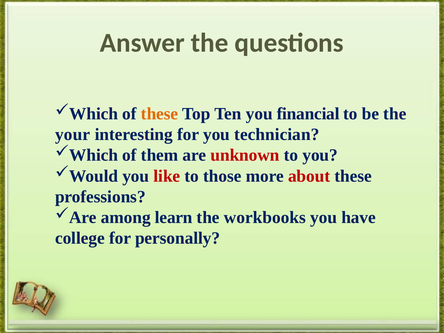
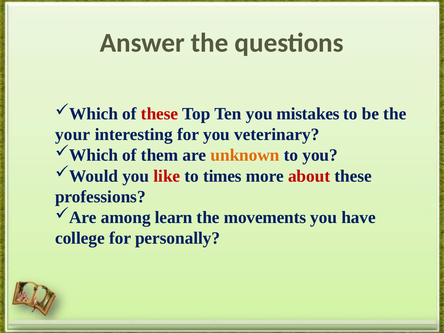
these at (160, 114) colour: orange -> red
financial: financial -> mistakes
technician: technician -> veterinary
unknown colour: red -> orange
those: those -> times
workbooks: workbooks -> movements
